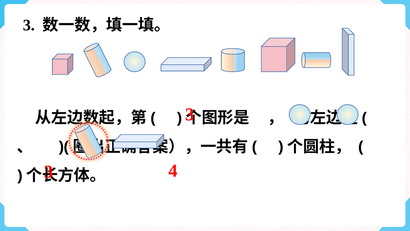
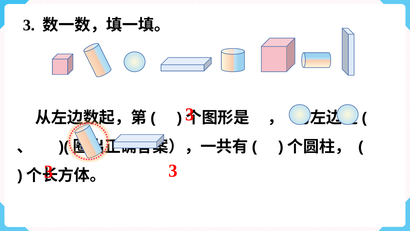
4 at (173, 171): 4 -> 3
